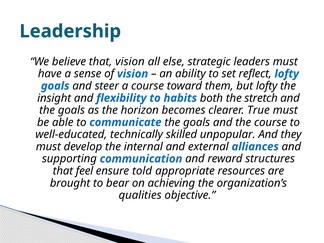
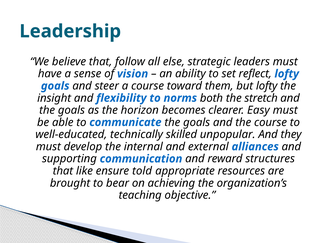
that vision: vision -> follow
habits: habits -> norms
True: True -> Easy
feel: feel -> like
qualities: qualities -> teaching
